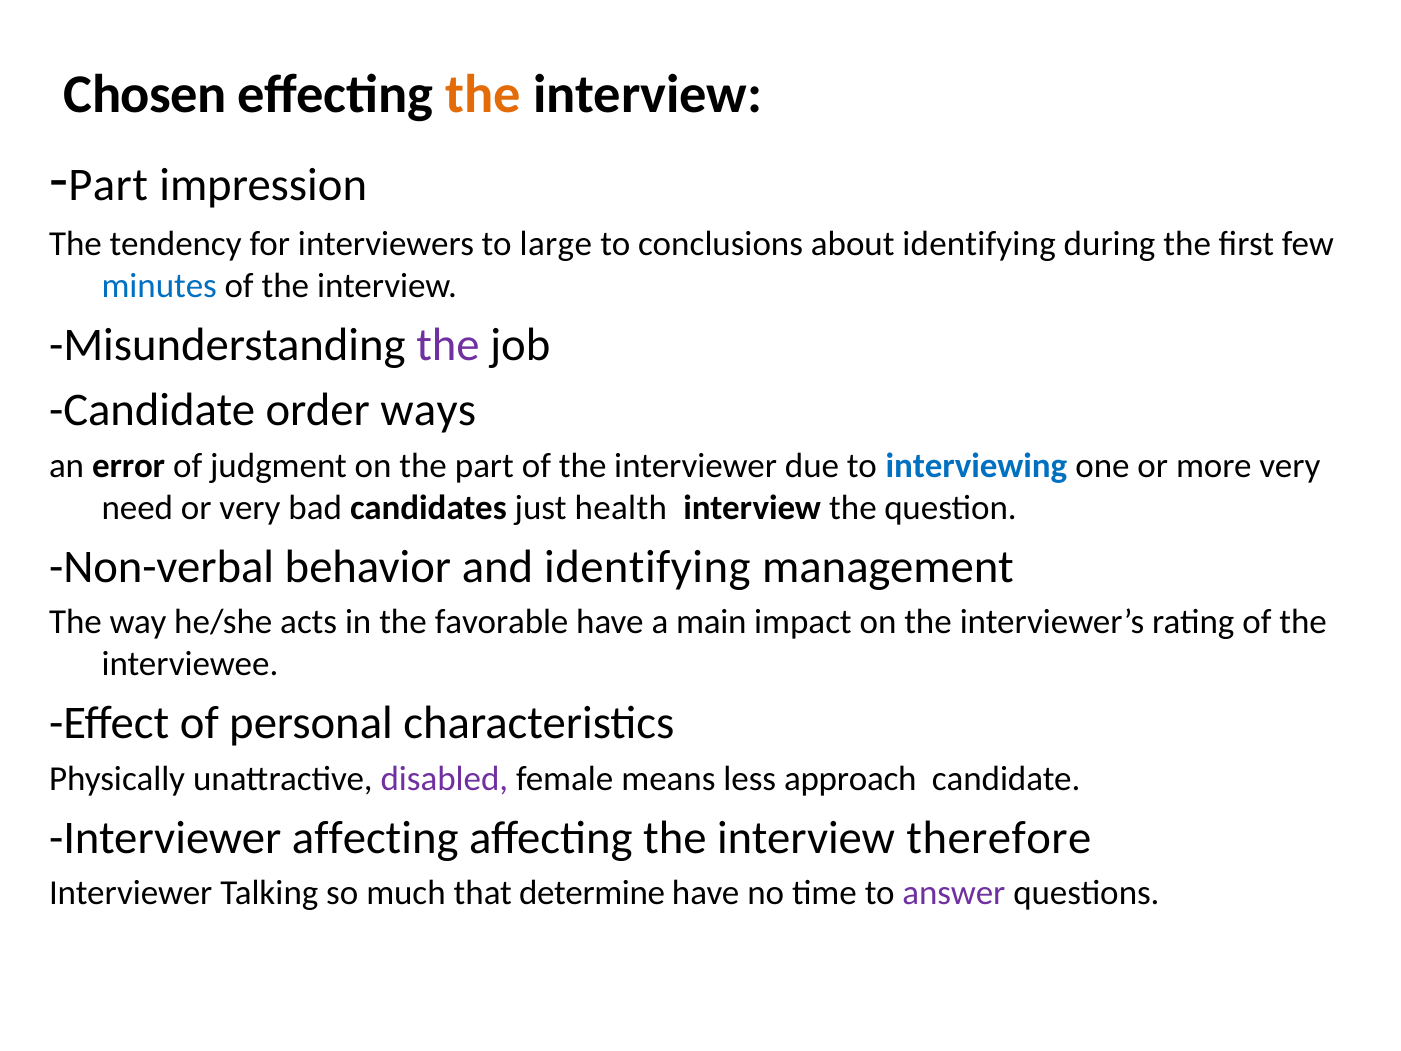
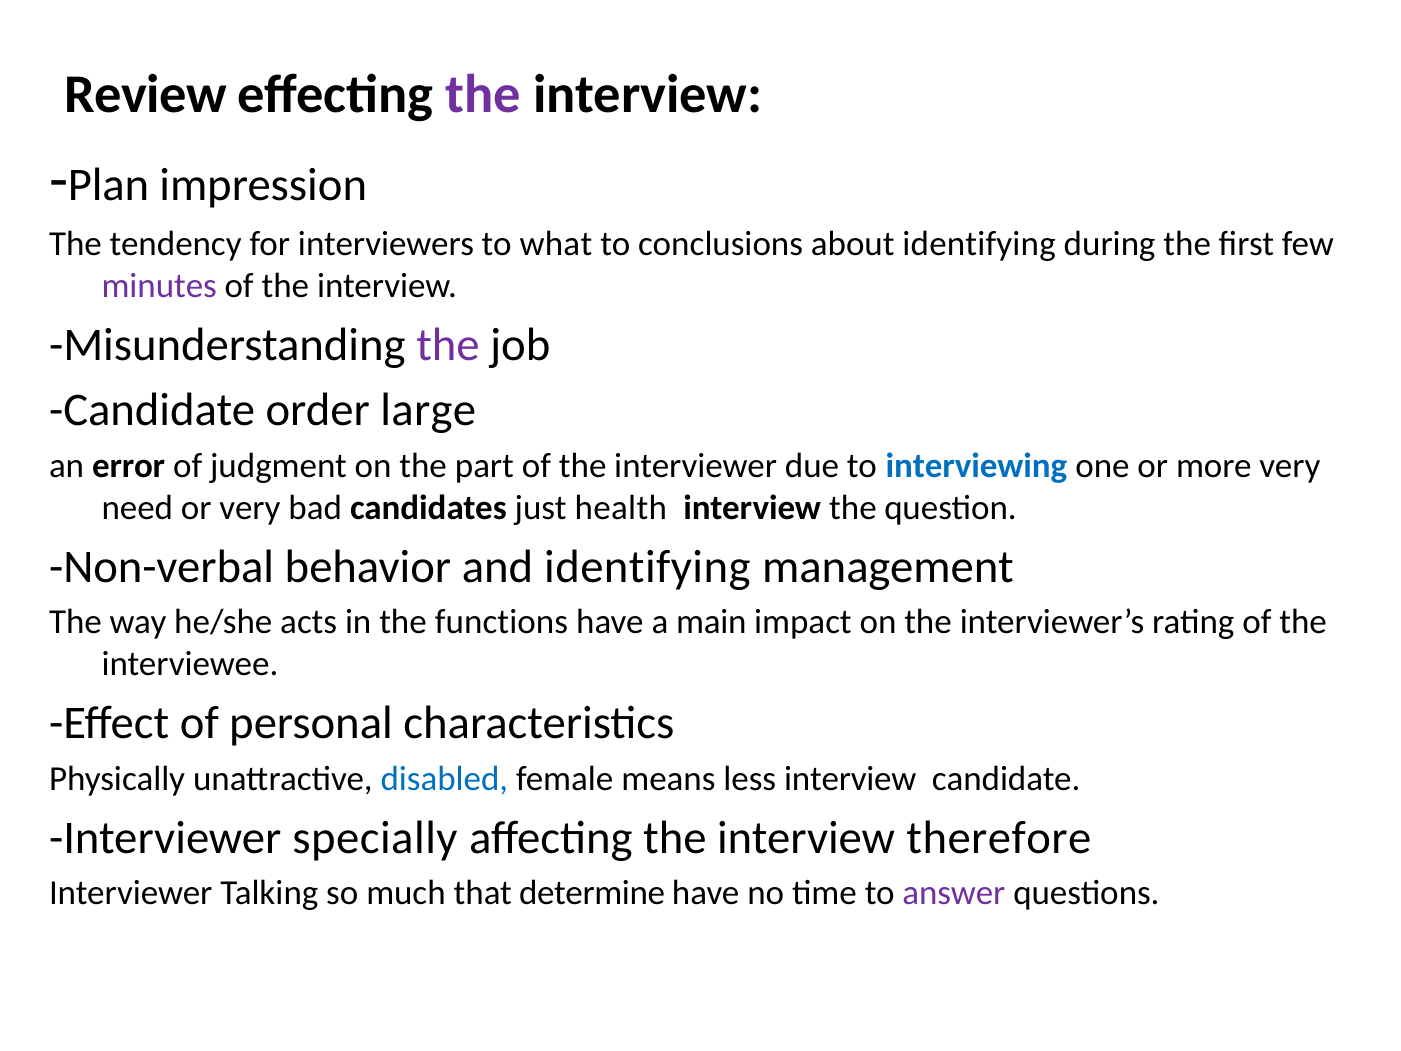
Chosen: Chosen -> Review
the at (484, 94) colour: orange -> purple
Part at (108, 185): Part -> Plan
large: large -> what
minutes colour: blue -> purple
ways: ways -> large
favorable: favorable -> functions
disabled colour: purple -> blue
less approach: approach -> interview
Interviewer affecting: affecting -> specially
